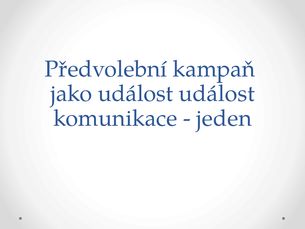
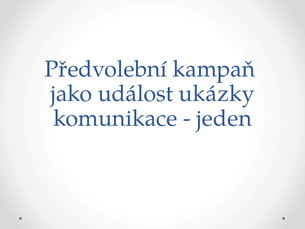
událost událost: událost -> ukázky
